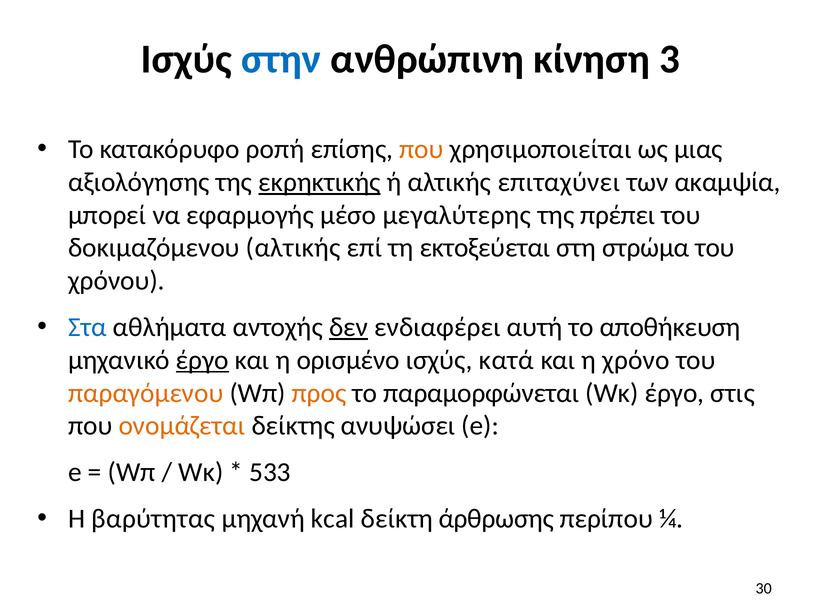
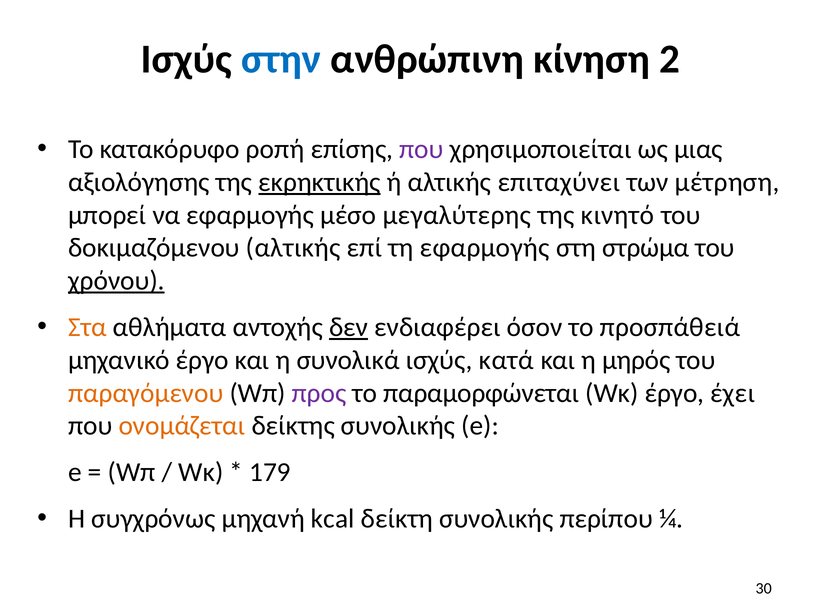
3: 3 -> 2
που at (421, 149) colour: orange -> purple
ακαμψία: ακαμψία -> μέτρηση
πρέπει: πρέπει -> κινητό
τη εκτοξεύεται: εκτοξεύεται -> εφαρμογής
χρόνου underline: none -> present
Στα colour: blue -> orange
αυτή: αυτή -> όσον
αποθήκευση: αποθήκευση -> προσπάθειά
έργο at (202, 360) underline: present -> none
ορισμένο: ορισμένο -> συνολικά
χρόνο: χρόνο -> μηρός
προς colour: orange -> purple
στις: στις -> έχει
δείκτης ανυψώσει: ανυψώσει -> συνολικής
533: 533 -> 179
βαρύτητας: βαρύτητας -> συγχρόνως
δείκτη άρθρωσης: άρθρωσης -> συνολικής
